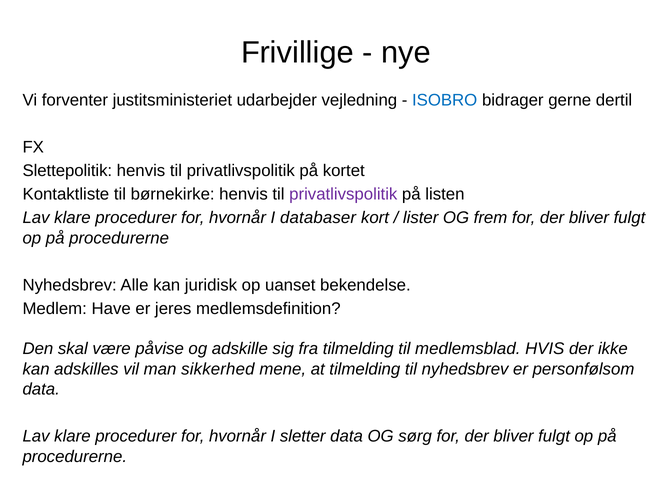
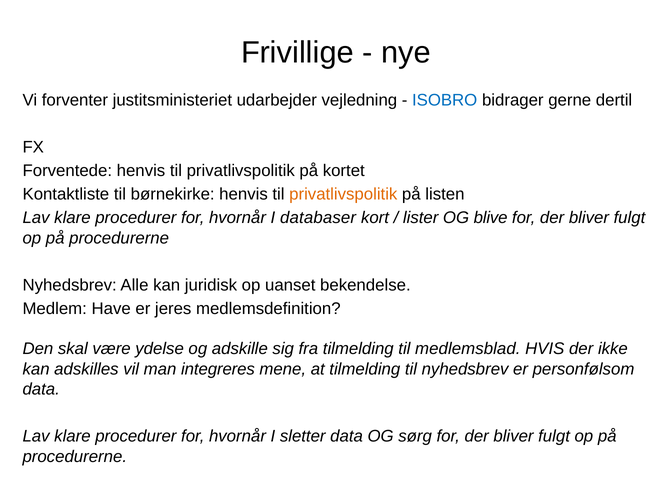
Slettepolitik: Slettepolitik -> Forventede
privatlivspolitik at (343, 194) colour: purple -> orange
frem: frem -> blive
påvise: påvise -> ydelse
sikkerhed: sikkerhed -> integreres
